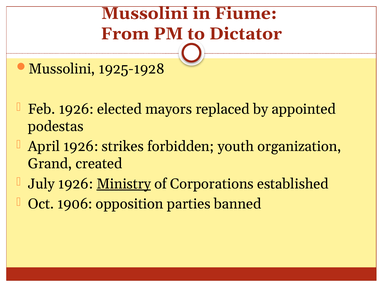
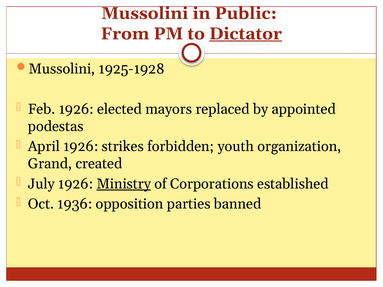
Fiume: Fiume -> Public
Dictator underline: none -> present
1906: 1906 -> 1936
